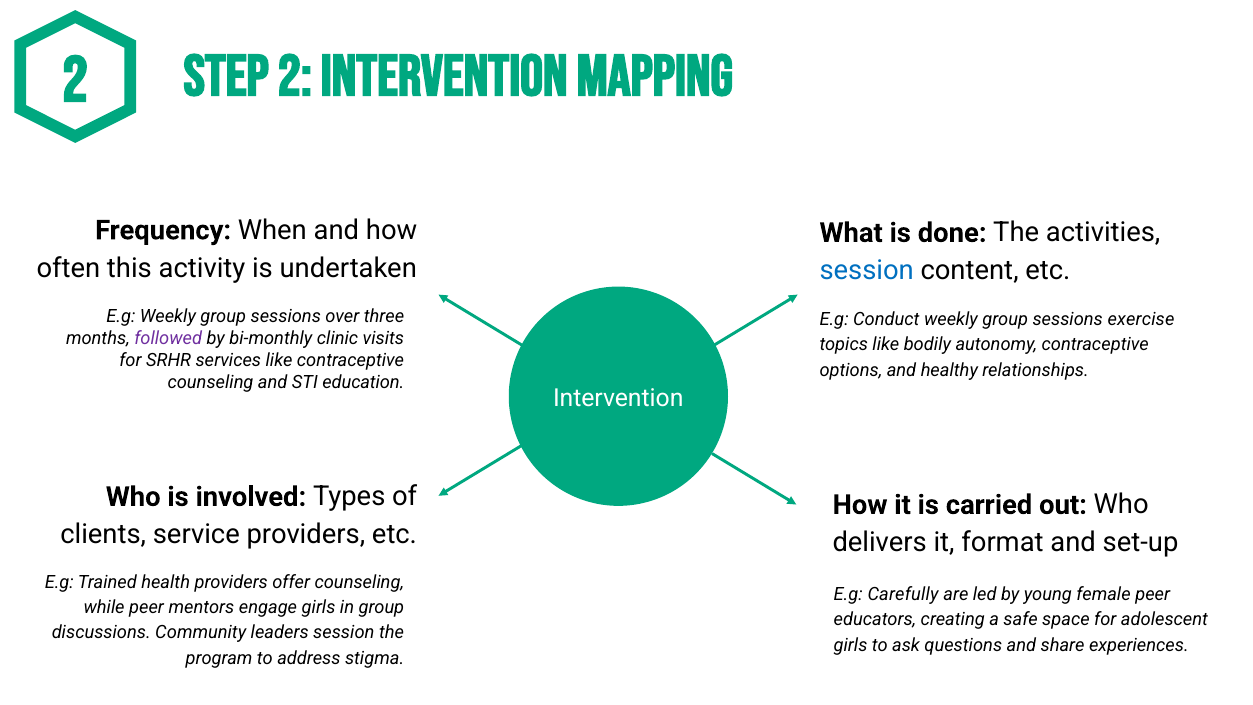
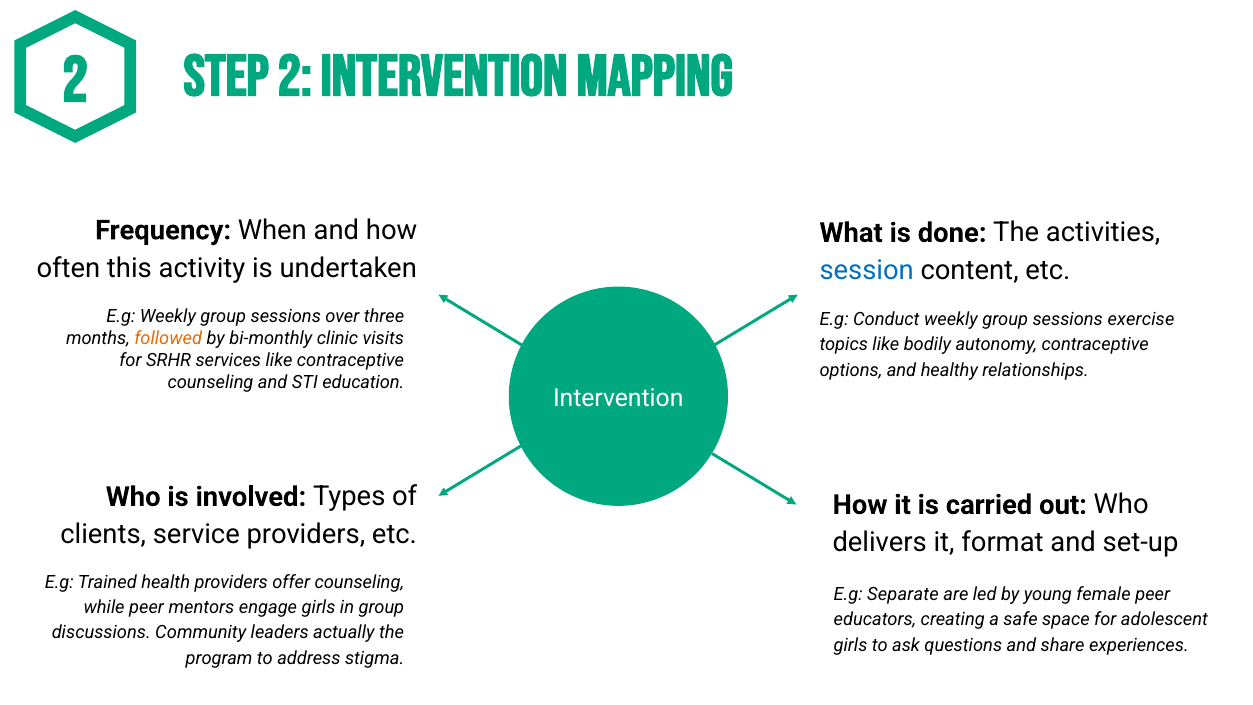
followed colour: purple -> orange
Carefully: Carefully -> Separate
leaders session: session -> actually
